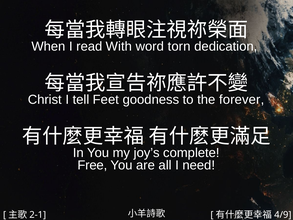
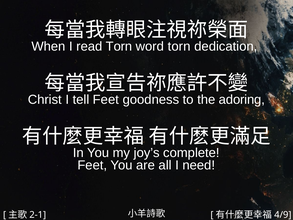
read With: With -> Torn
forever: forever -> adoring
Free at (92, 165): Free -> Feet
